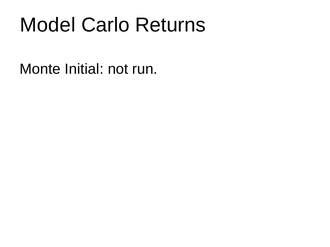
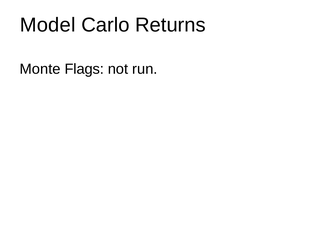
Initial: Initial -> Flags
